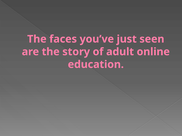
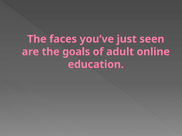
story: story -> goals
